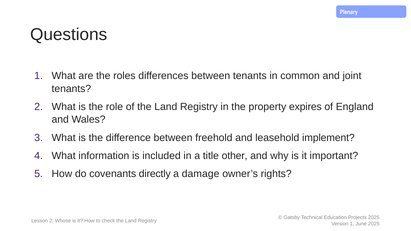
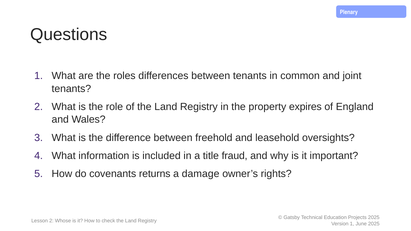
implement: implement -> oversights
other: other -> fraud
directly: directly -> returns
